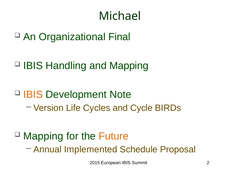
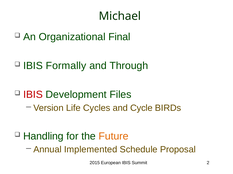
Handling: Handling -> Formally
and Mapping: Mapping -> Through
IBIS at (33, 95) colour: orange -> red
Note: Note -> Files
Mapping at (43, 137): Mapping -> Handling
